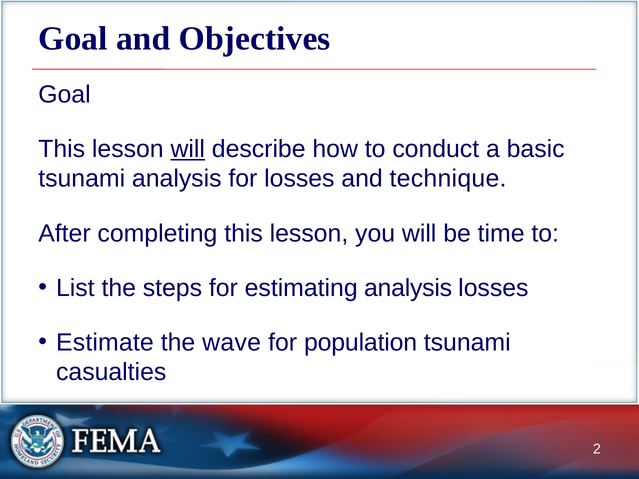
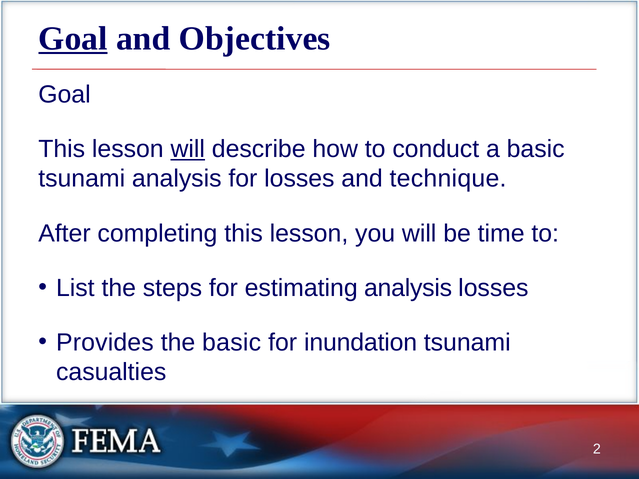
Goal at (73, 39) underline: none -> present
Estimate: Estimate -> Provides
the wave: wave -> basic
population: population -> inundation
